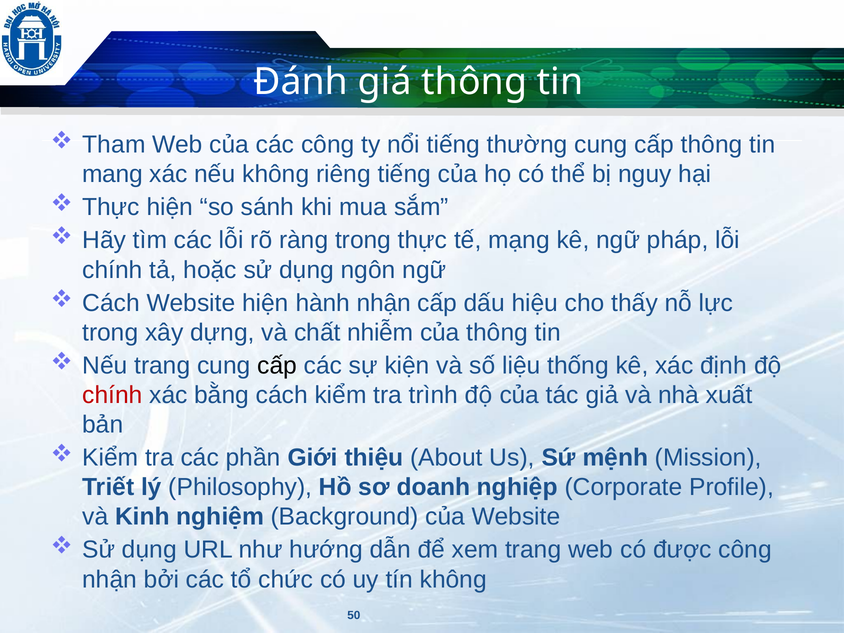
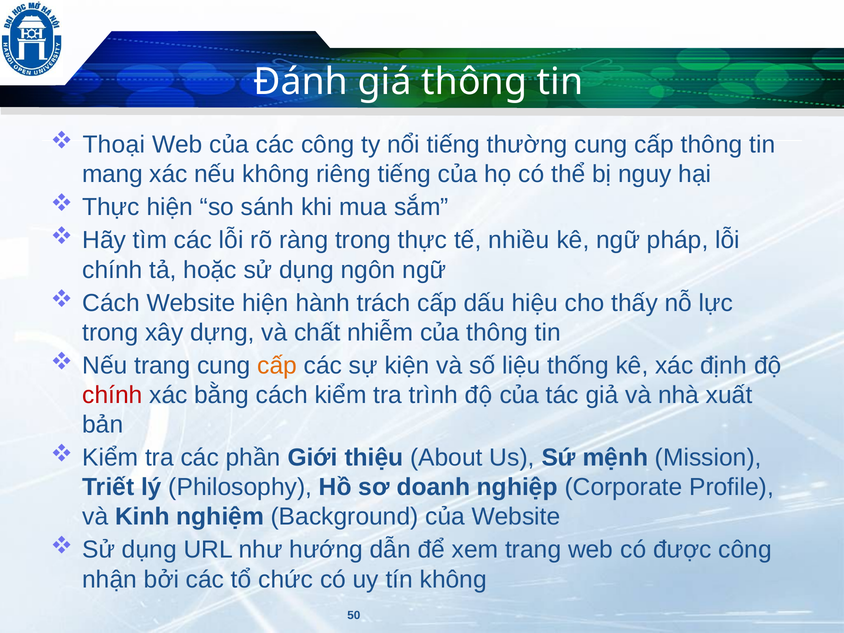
Tham: Tham -> Thoại
mạng: mạng -> nhiều
hành nhận: nhận -> trách
cấp at (277, 366) colour: black -> orange
